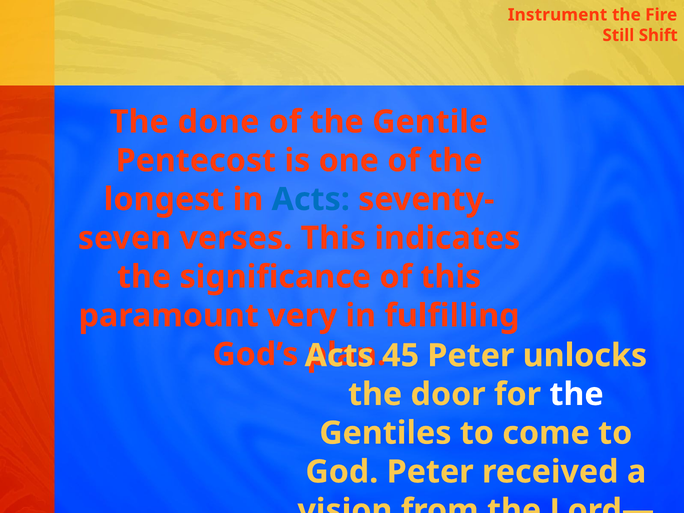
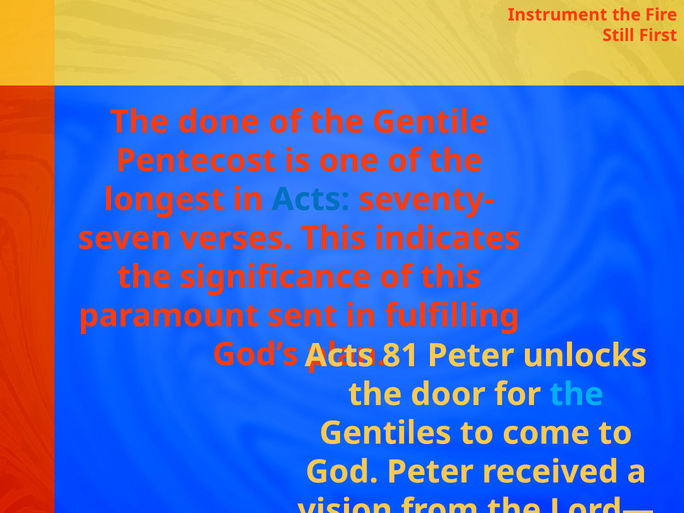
Shift: Shift -> First
very: very -> sent
45: 45 -> 81
the at (577, 394) colour: white -> light blue
